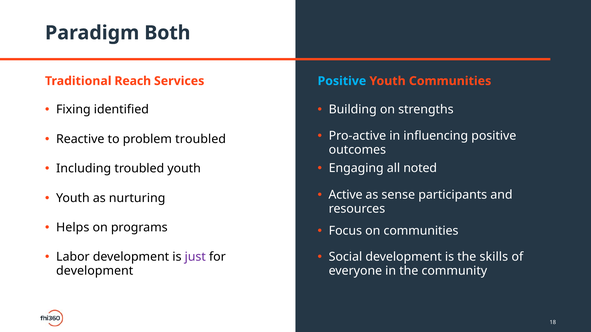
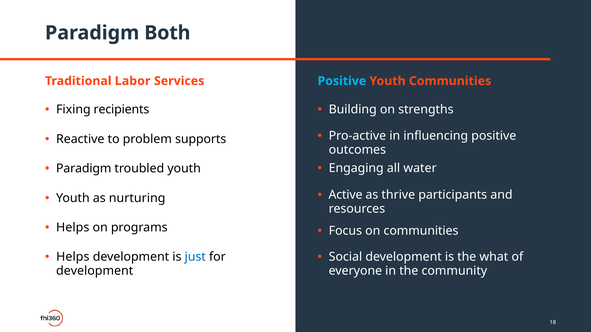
Reach: Reach -> Labor
identified: identified -> recipients
problem troubled: troubled -> supports
noted: noted -> water
Including at (84, 169): Including -> Paradigm
sense: sense -> thrive
Labor at (73, 257): Labor -> Helps
just colour: purple -> blue
skills: skills -> what
